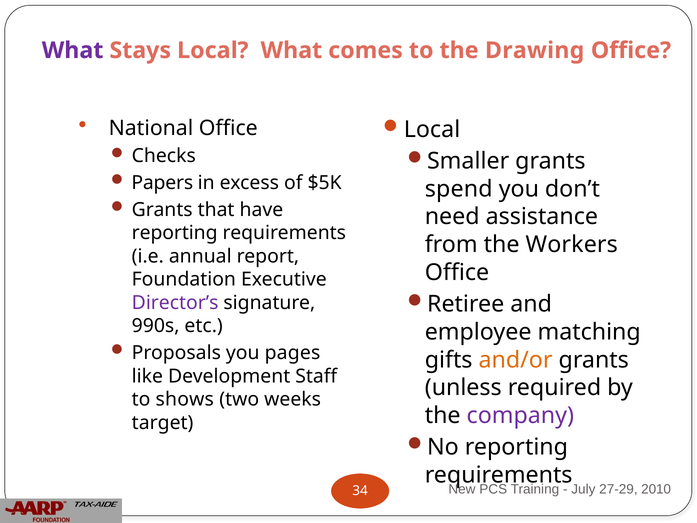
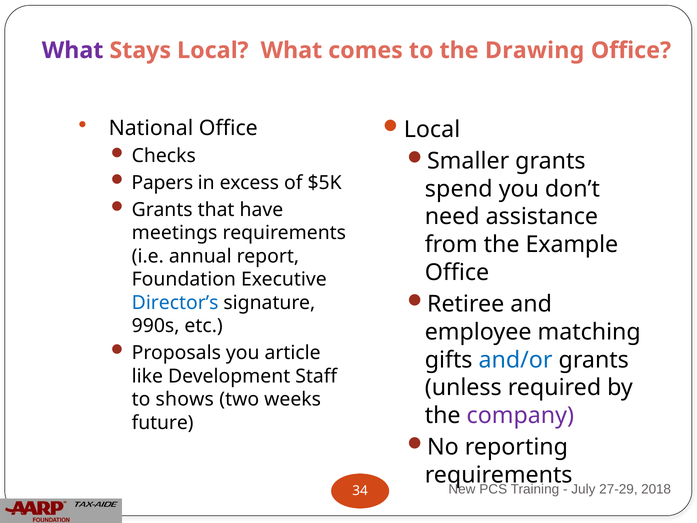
reporting at (175, 233): reporting -> meetings
Workers: Workers -> Example
Director’s colour: purple -> blue
pages: pages -> article
and/or colour: orange -> blue
target: target -> future
2010: 2010 -> 2018
